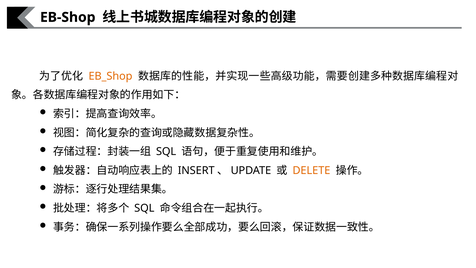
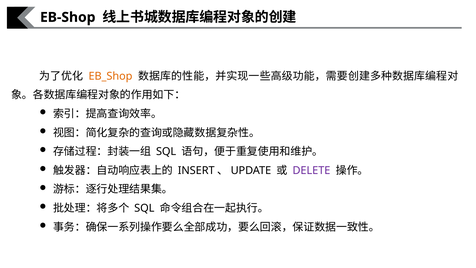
DELETE colour: orange -> purple
